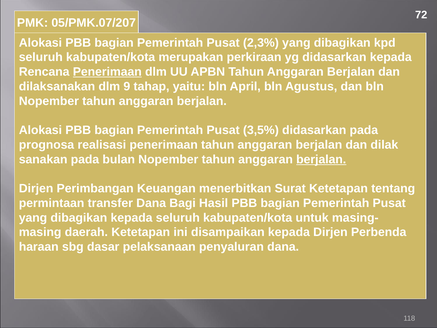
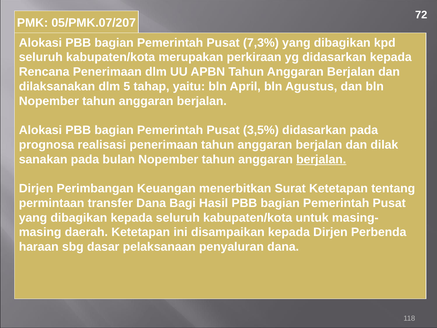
2,3%: 2,3% -> 7,3%
Penerimaan at (107, 72) underline: present -> none
9: 9 -> 5
